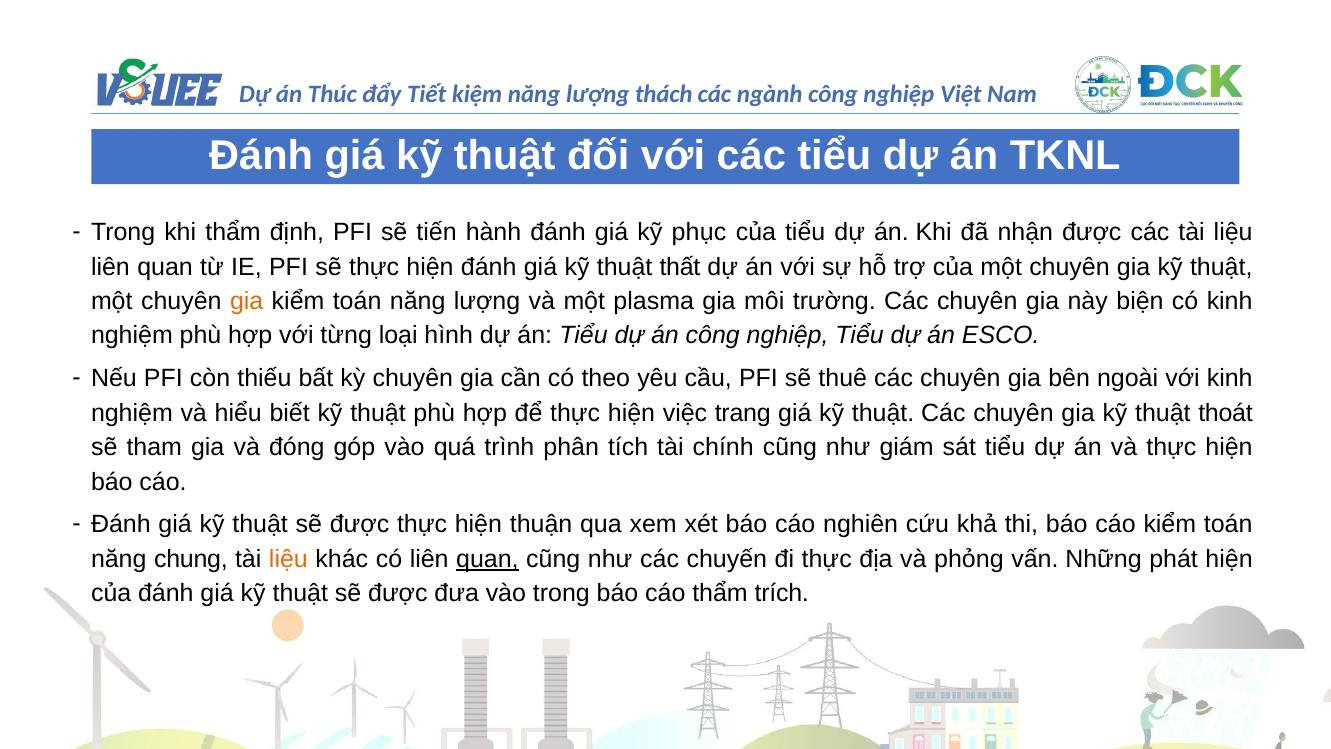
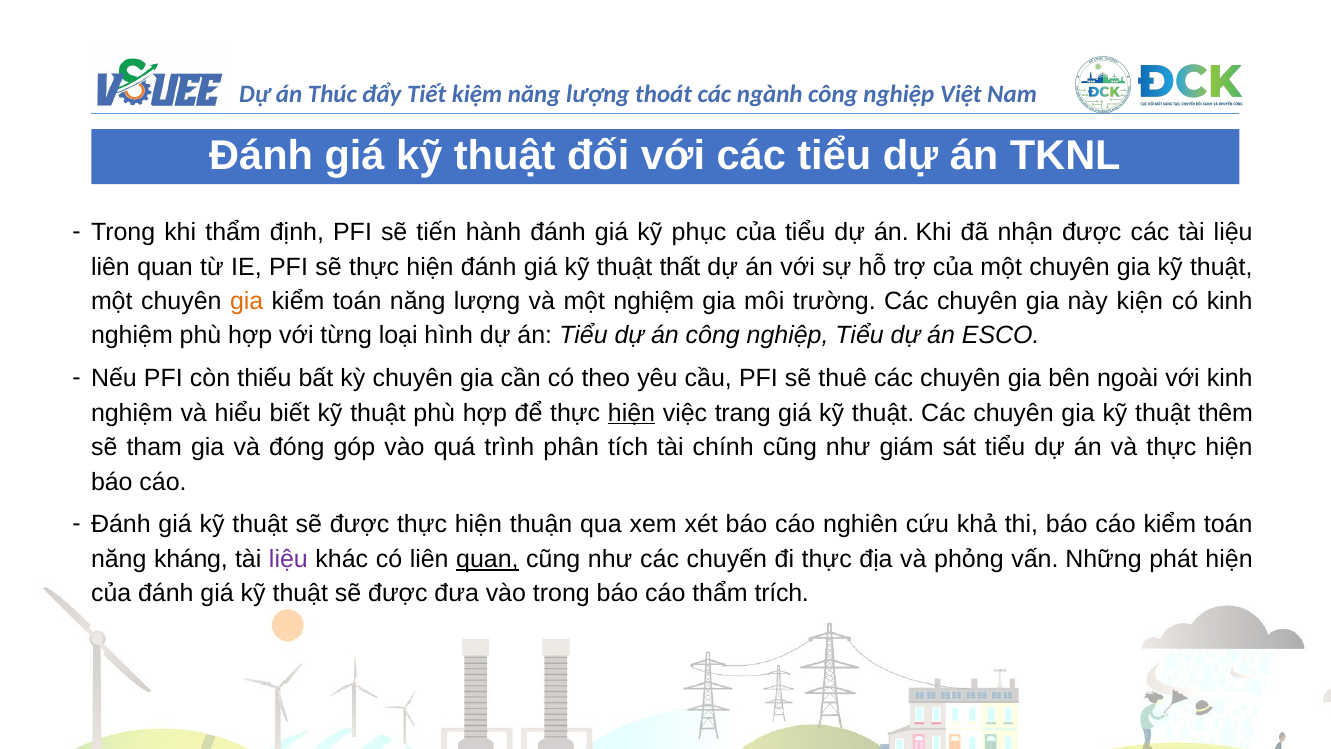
thách: thách -> thoát
một plasma: plasma -> nghiệm
biện: biện -> kiện
hiện at (632, 413) underline: none -> present
thoát: thoát -> thêm
chung: chung -> kháng
liệu at (288, 559) colour: orange -> purple
